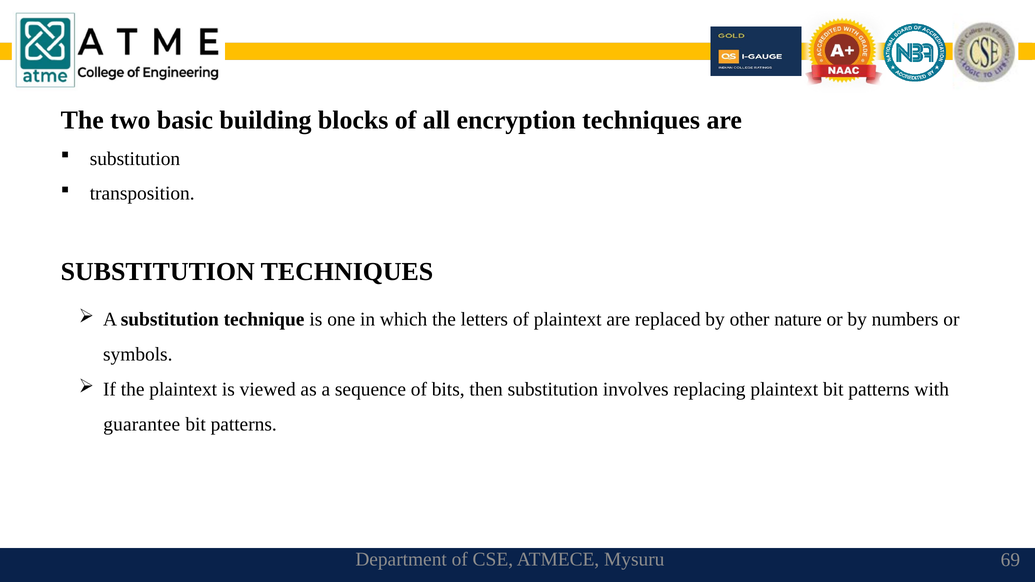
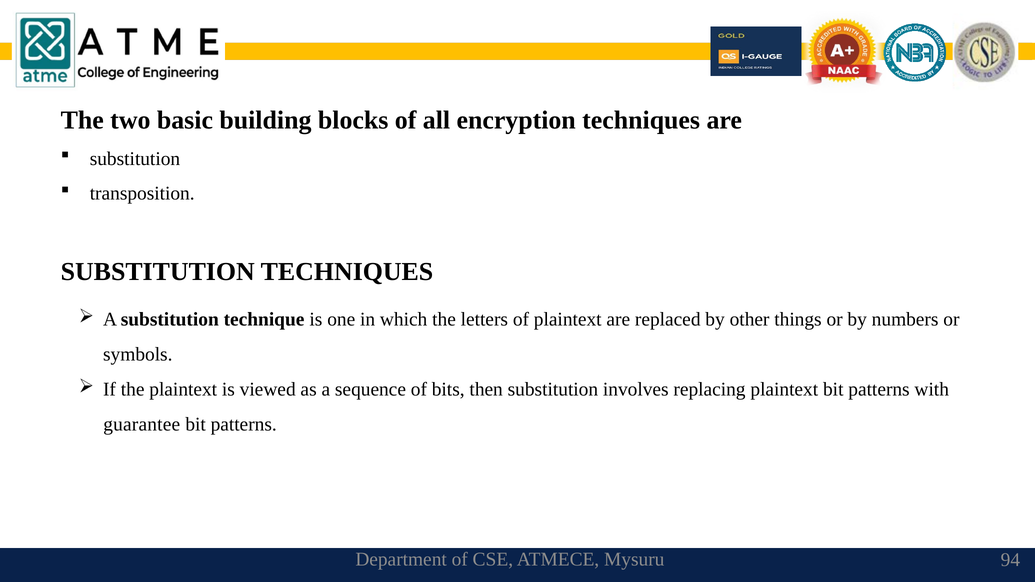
nature: nature -> things
69: 69 -> 94
